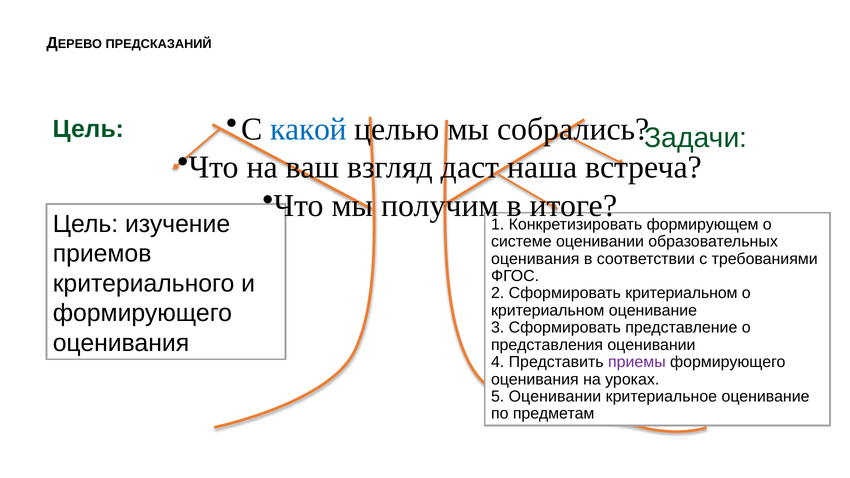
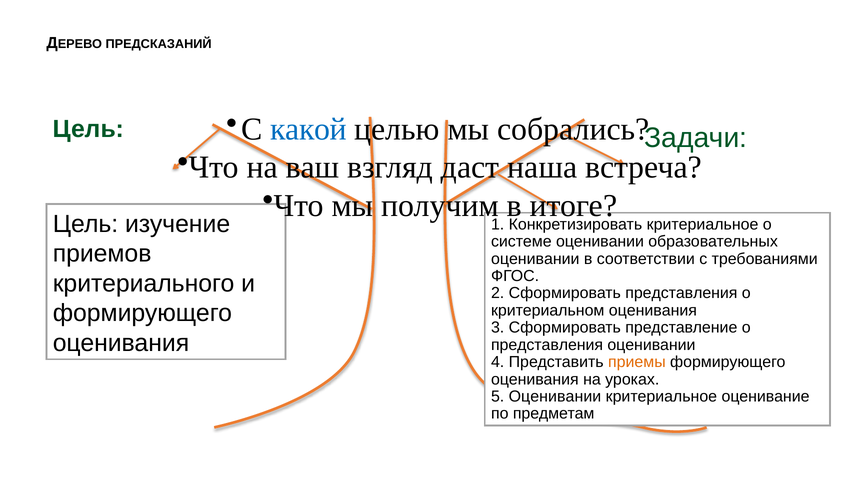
Конкретизировать формирующем: формирующем -> критериальное
оценивания at (535, 259): оценивания -> оценивании
Сформировать критериальном: критериальном -> представления
критериальном оценивание: оценивание -> оценивания
приемы colour: purple -> orange
